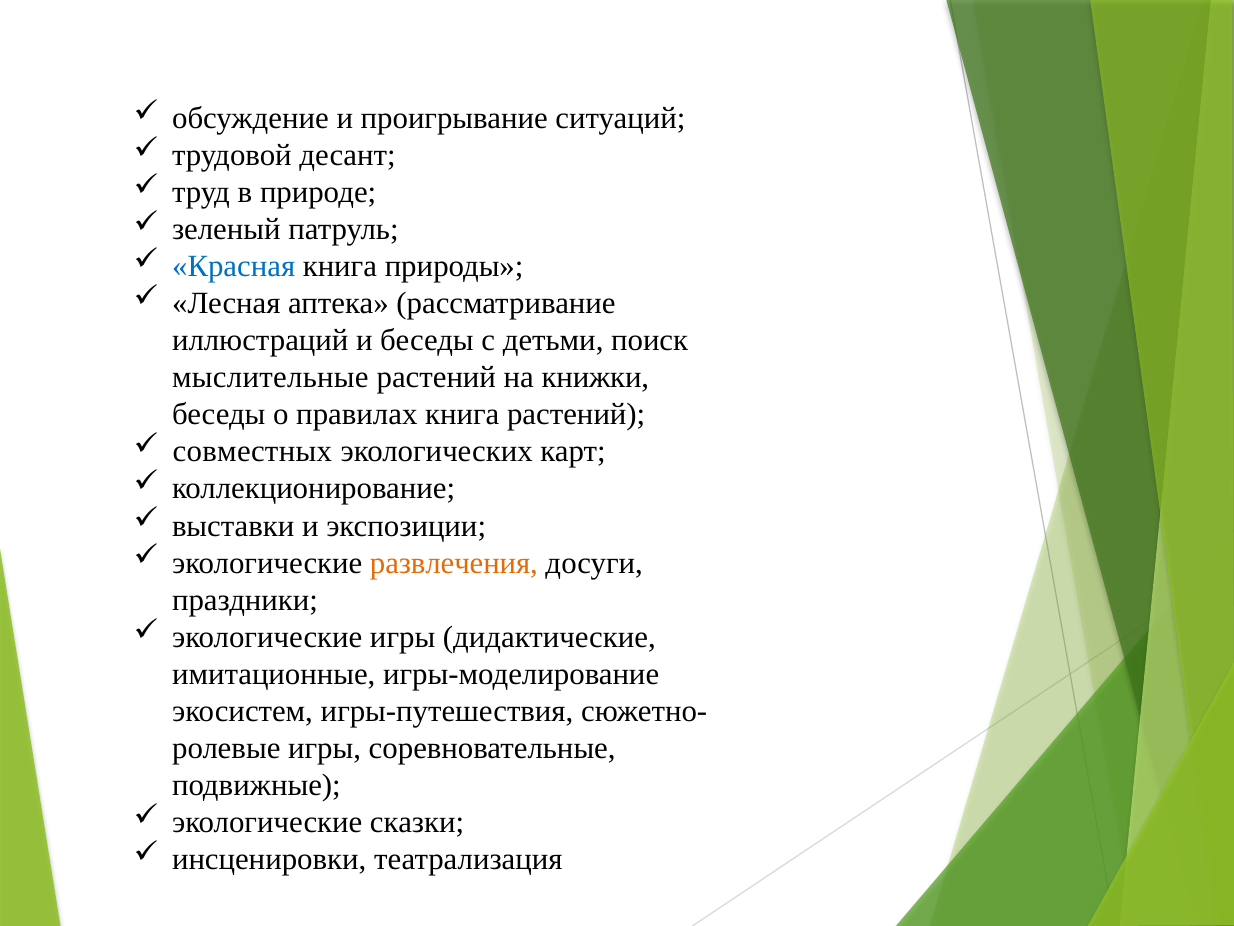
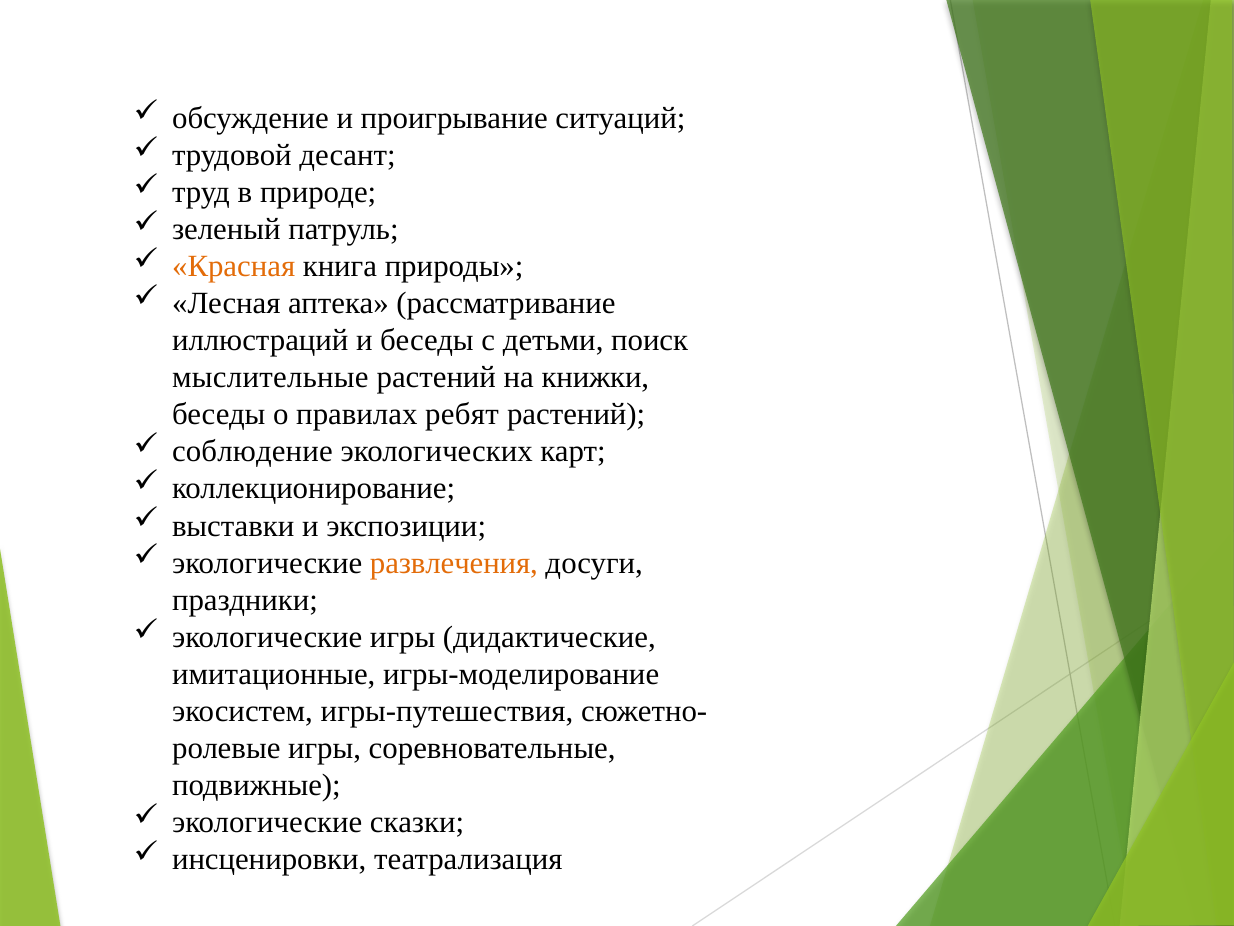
Красная colour: blue -> orange
правилах книга: книга -> ребят
совместных: совместных -> соблюдение
